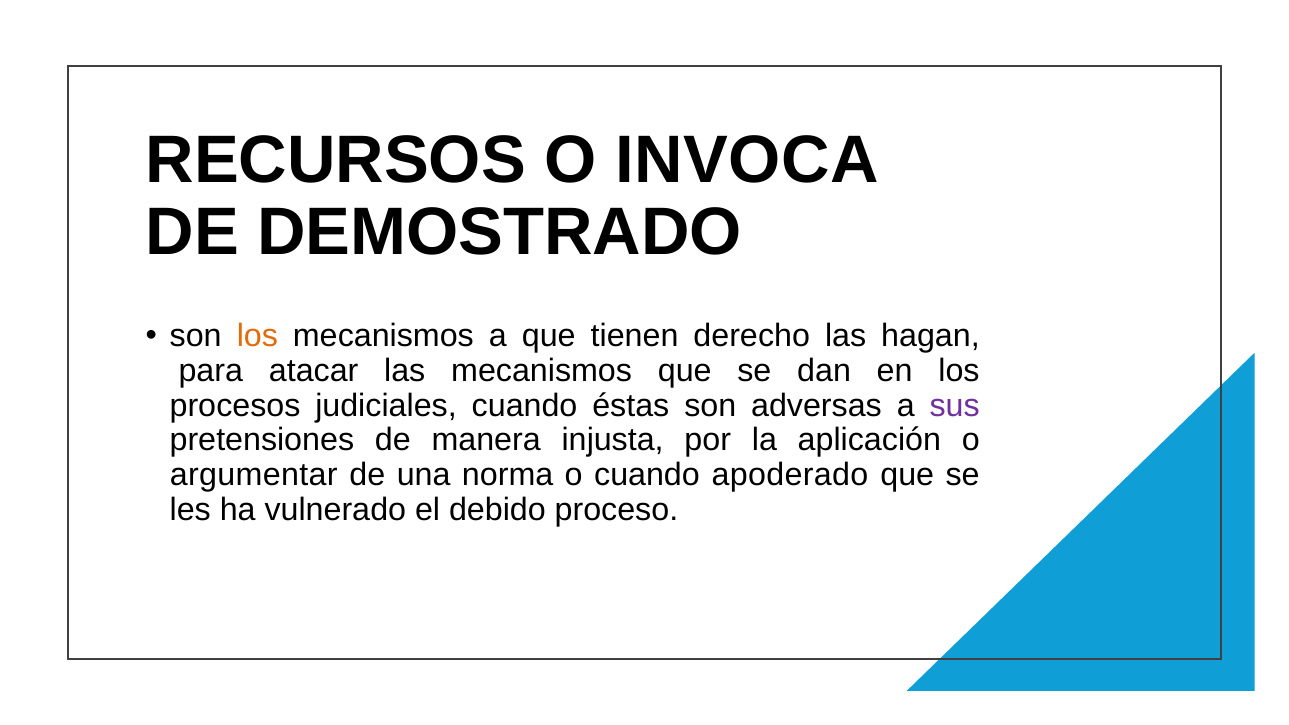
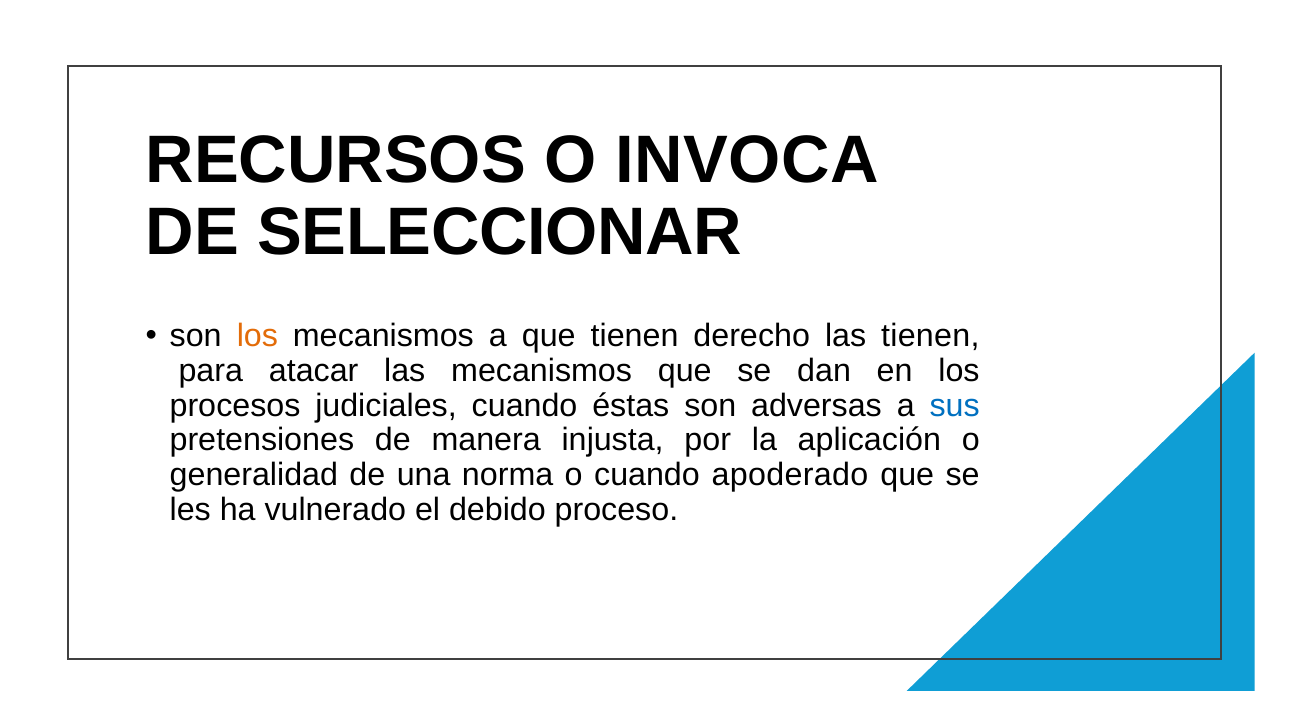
DEMOSTRADO: DEMOSTRADO -> SELECCIONAR
las hagan: hagan -> tienen
sus colour: purple -> blue
argumentar: argumentar -> generalidad
